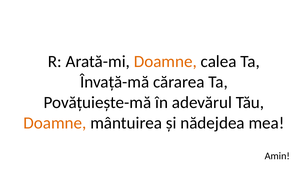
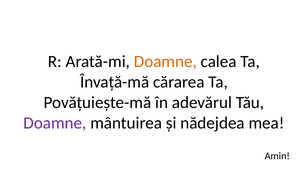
Doamne at (55, 123) colour: orange -> purple
